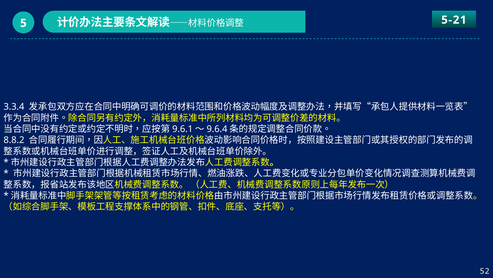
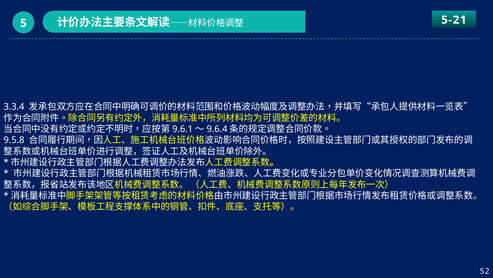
8.8.2: 8.8.2 -> 9.5.8
